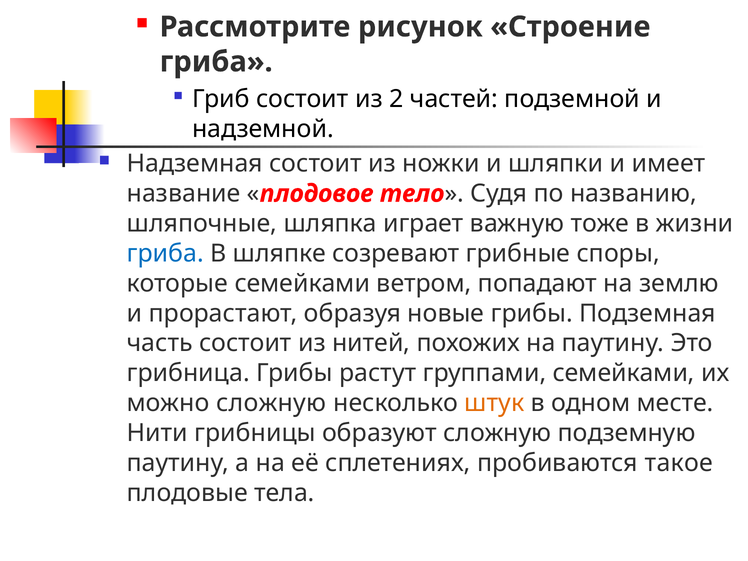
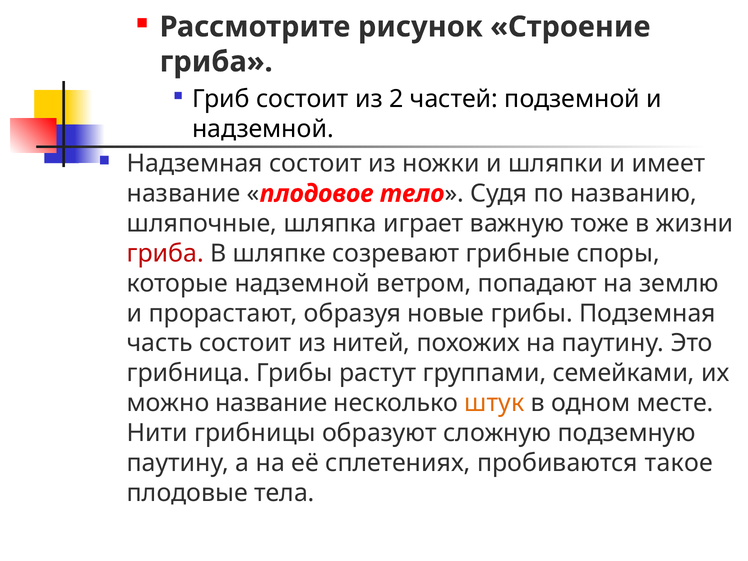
гриба at (165, 253) colour: blue -> red
которые семейками: семейками -> надземной
можно сложную: сложную -> название
